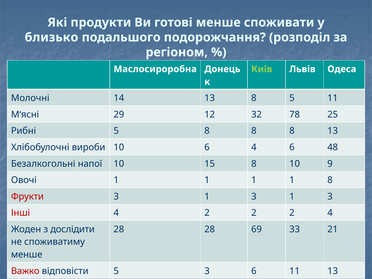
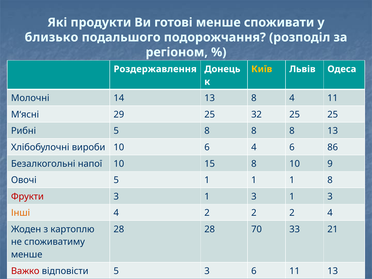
Маслосироробна: Маслосироробна -> Роздержавлення
Київ colour: light green -> yellow
8 5: 5 -> 4
29 12: 12 -> 25
32 78: 78 -> 25
48: 48 -> 86
Овочі 1: 1 -> 5
Інші colour: red -> orange
дослідити: дослідити -> картоплю
69: 69 -> 70
